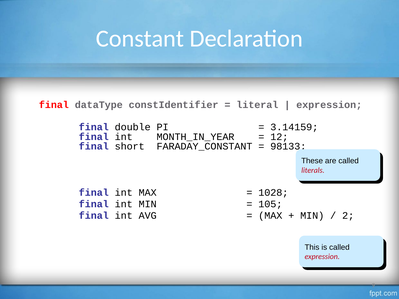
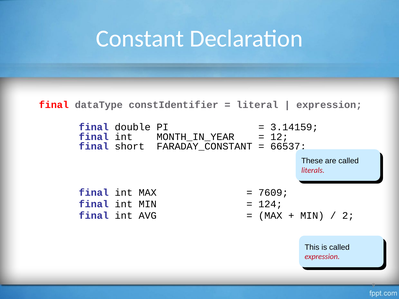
98133: 98133 -> 66537
1028: 1028 -> 7609
105: 105 -> 124
